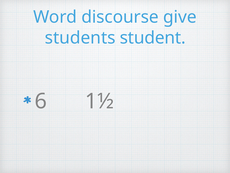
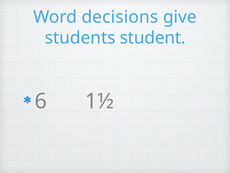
discourse: discourse -> decisions
